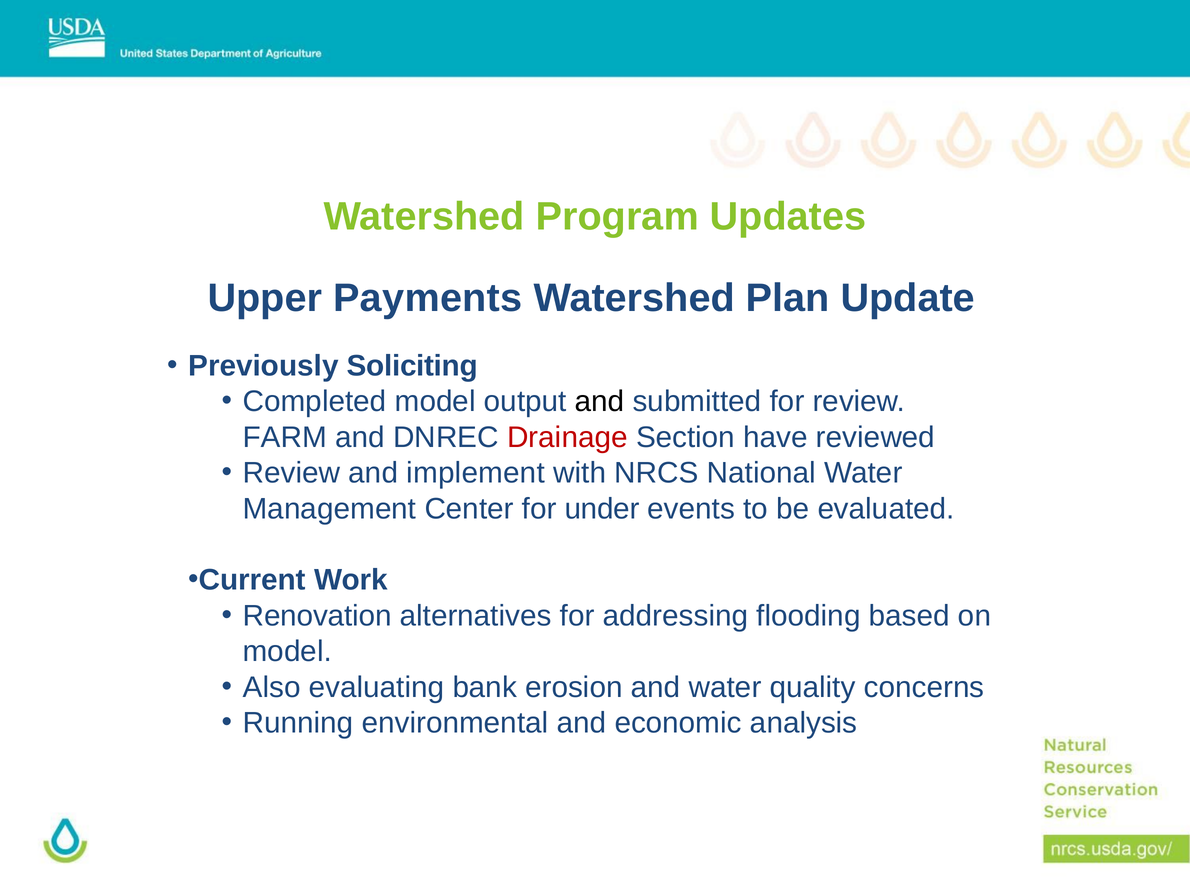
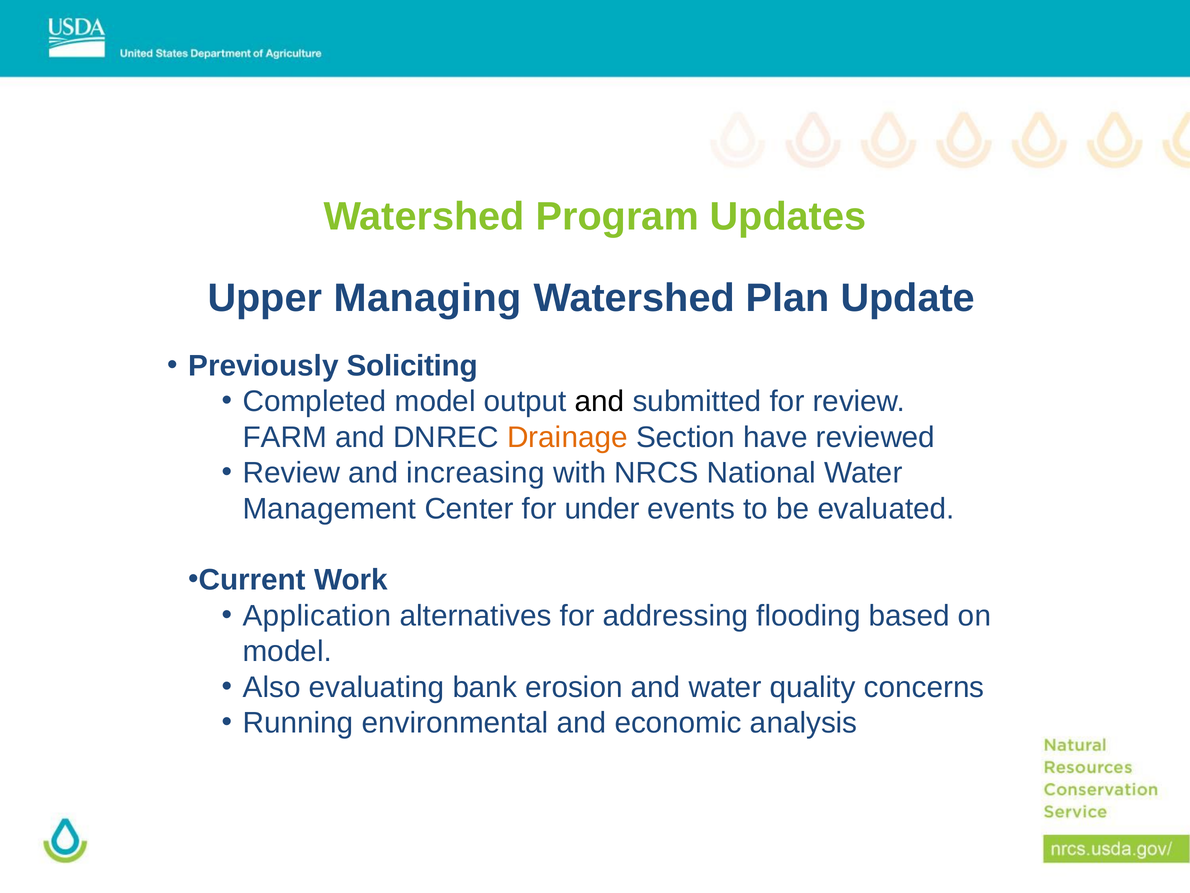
Payments: Payments -> Managing
Drainage colour: red -> orange
implement: implement -> increasing
Renovation: Renovation -> Application
